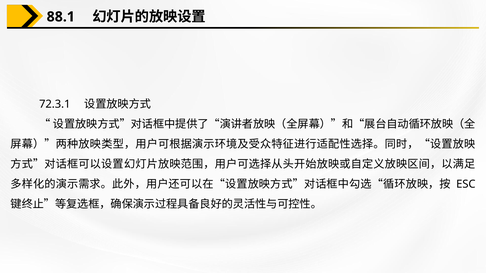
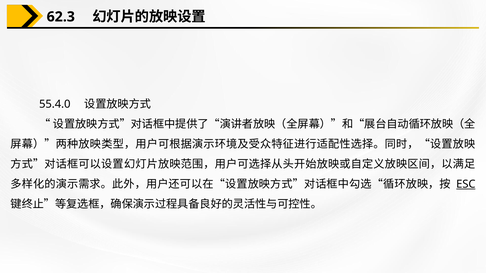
88.1: 88.1 -> 62.3
72.3.1: 72.3.1 -> 55.4.0
ESC underline: none -> present
